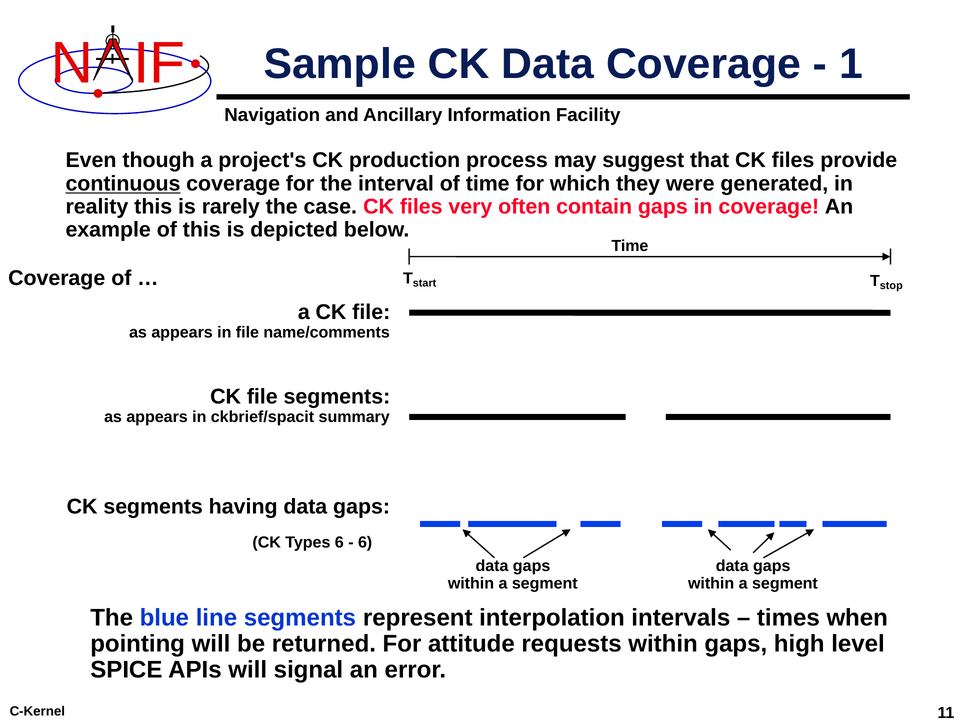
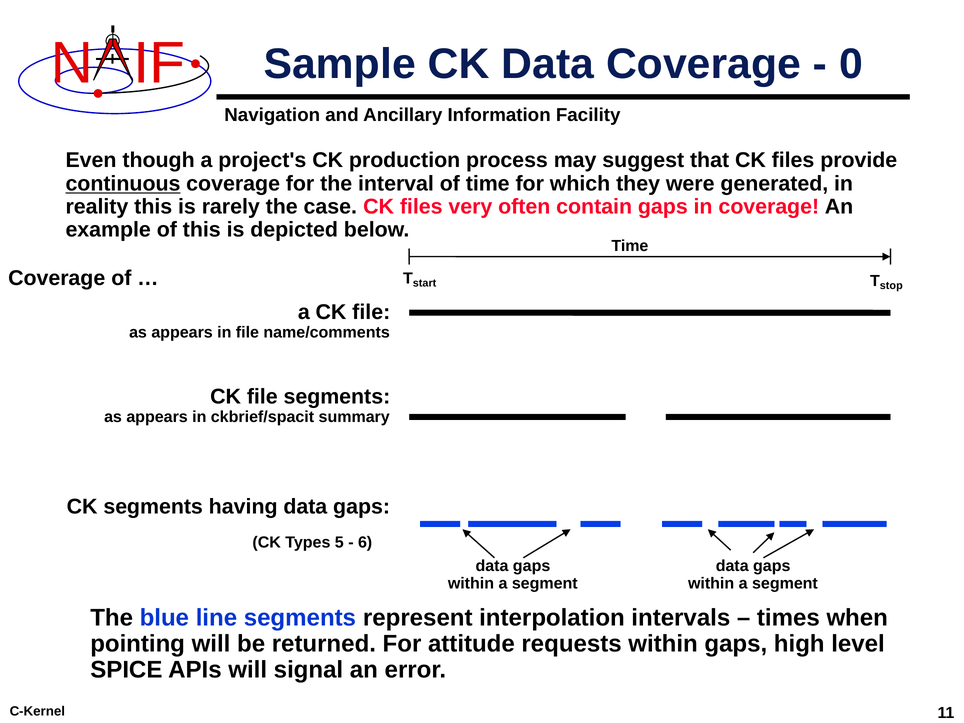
1: 1 -> 0
Types 6: 6 -> 5
